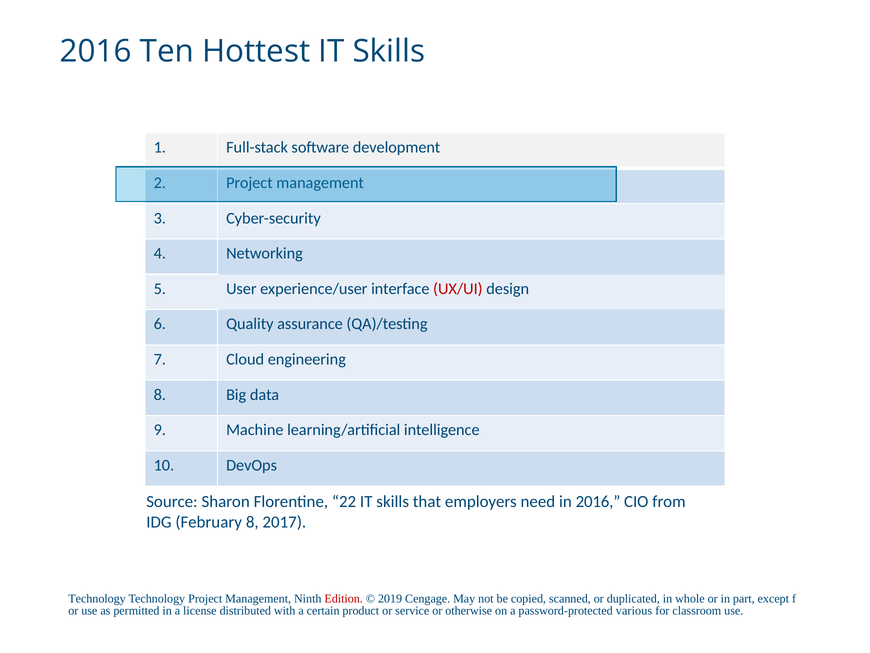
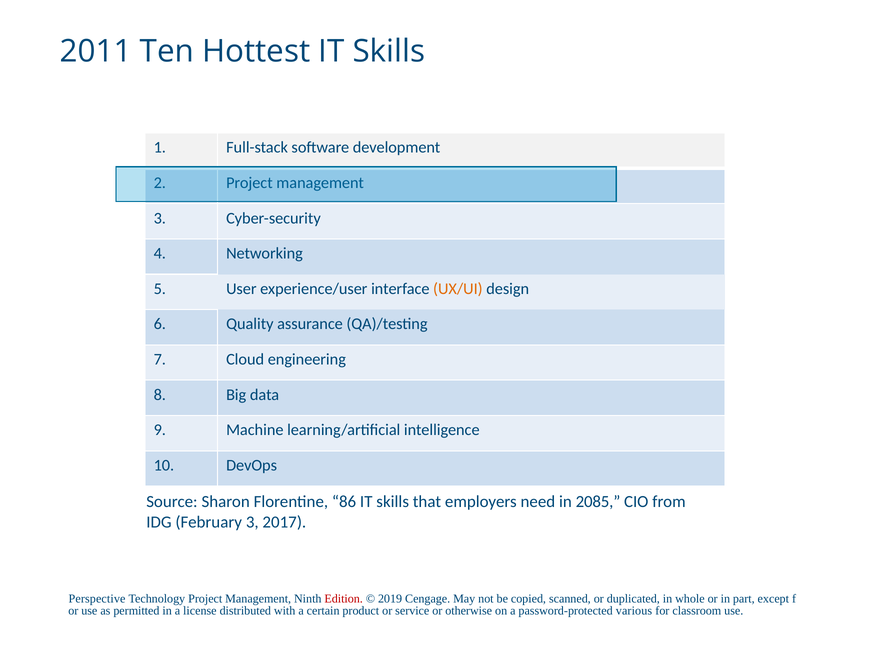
2016 at (96, 51): 2016 -> 2011
UX/UI colour: red -> orange
22: 22 -> 86
in 2016: 2016 -> 2085
February 8: 8 -> 3
Technology at (97, 598): Technology -> Perspective
